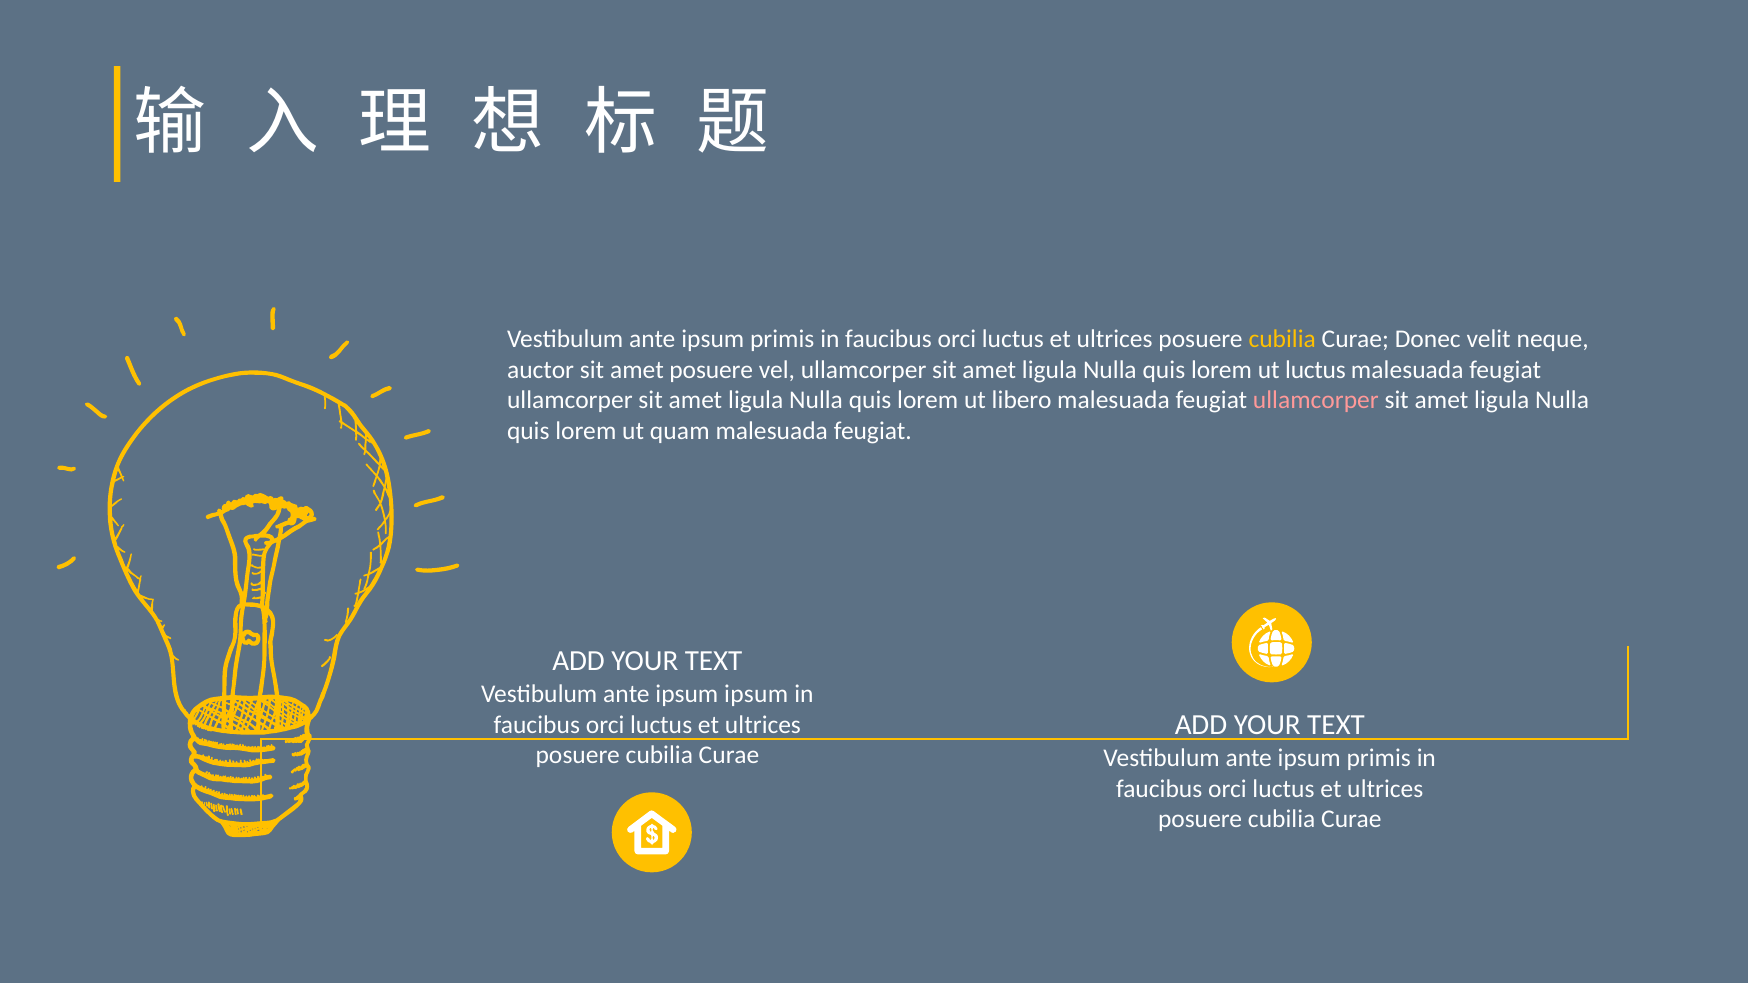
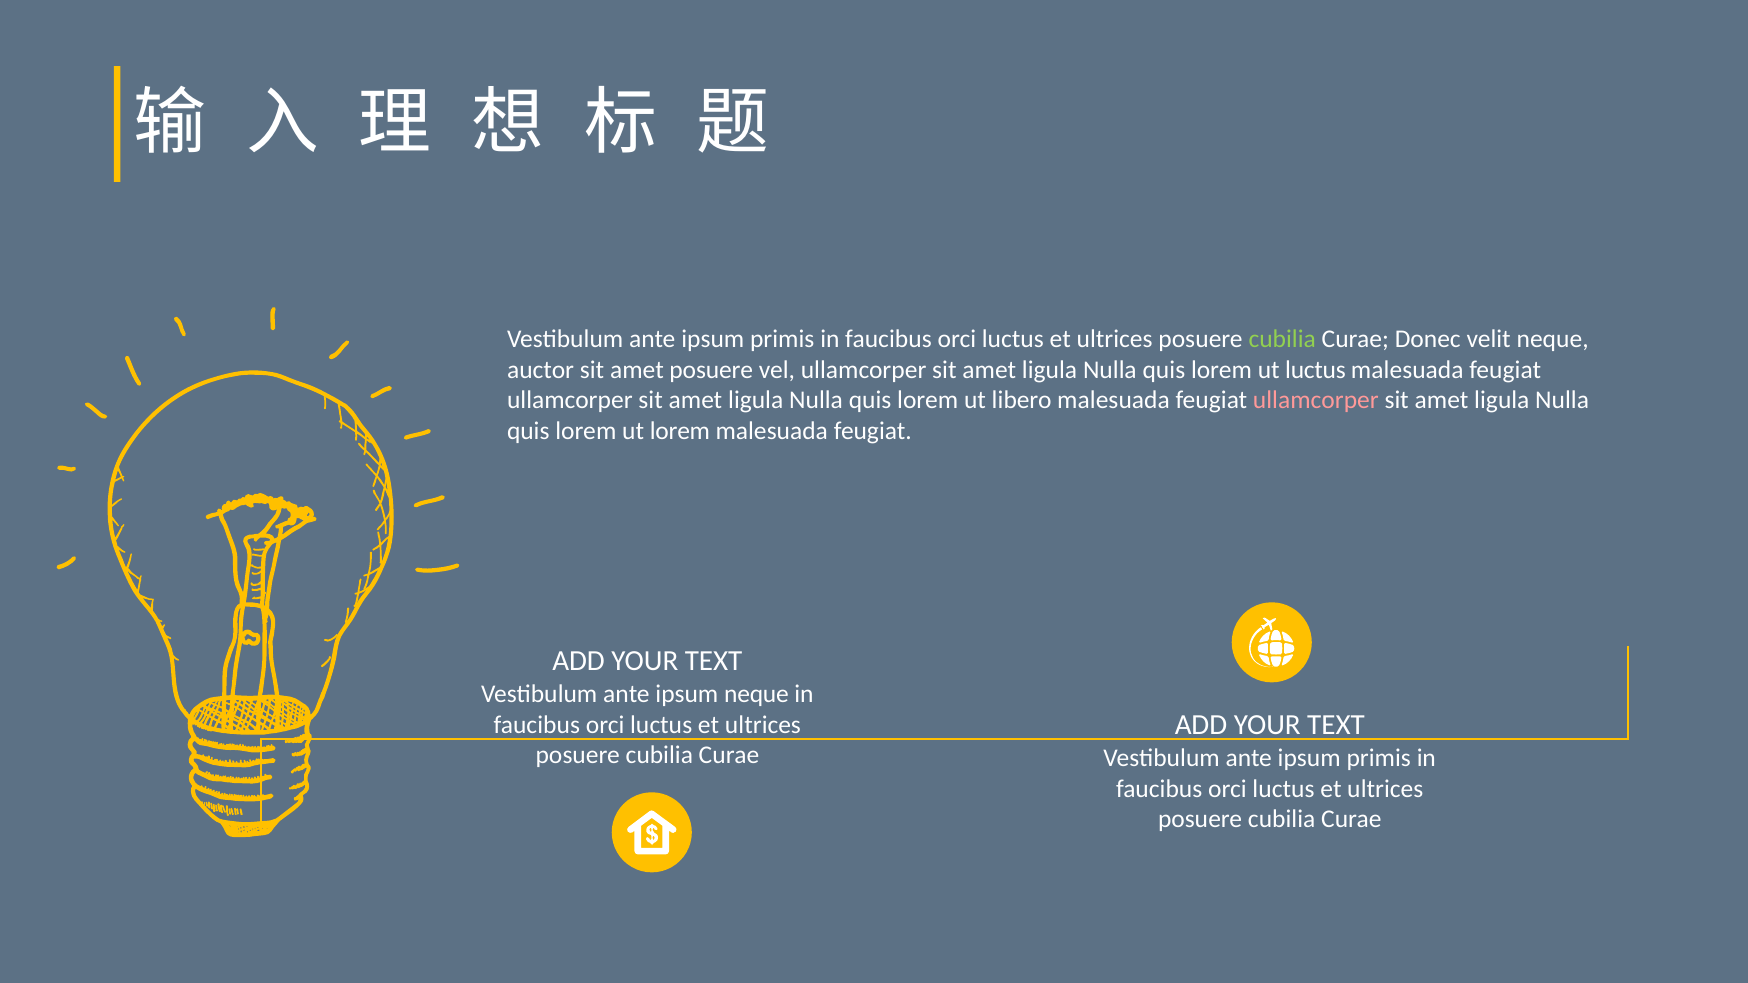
cubilia at (1282, 339) colour: yellow -> light green
ut quam: quam -> lorem
ipsum ipsum: ipsum -> neque
